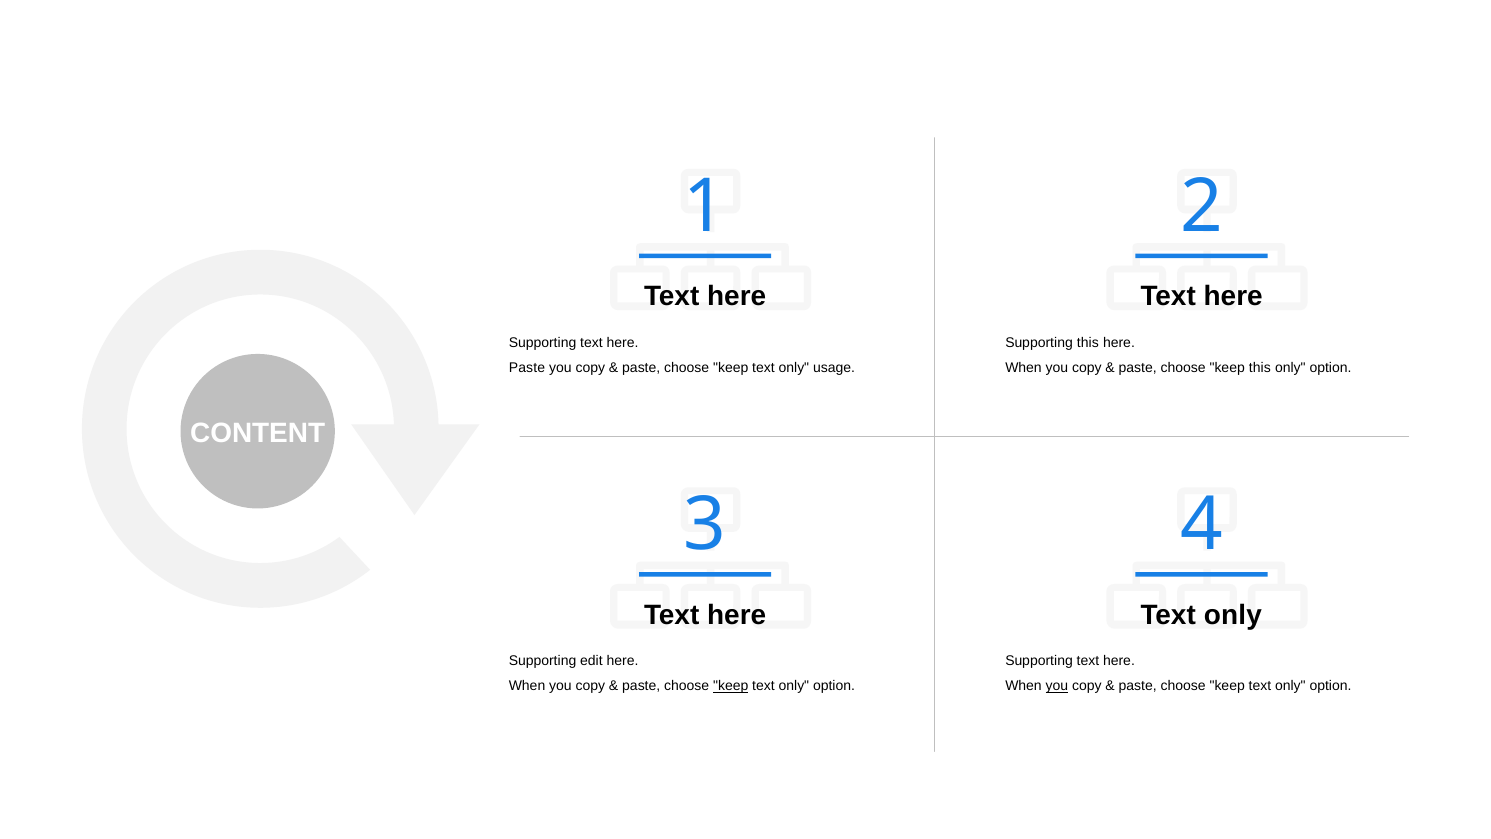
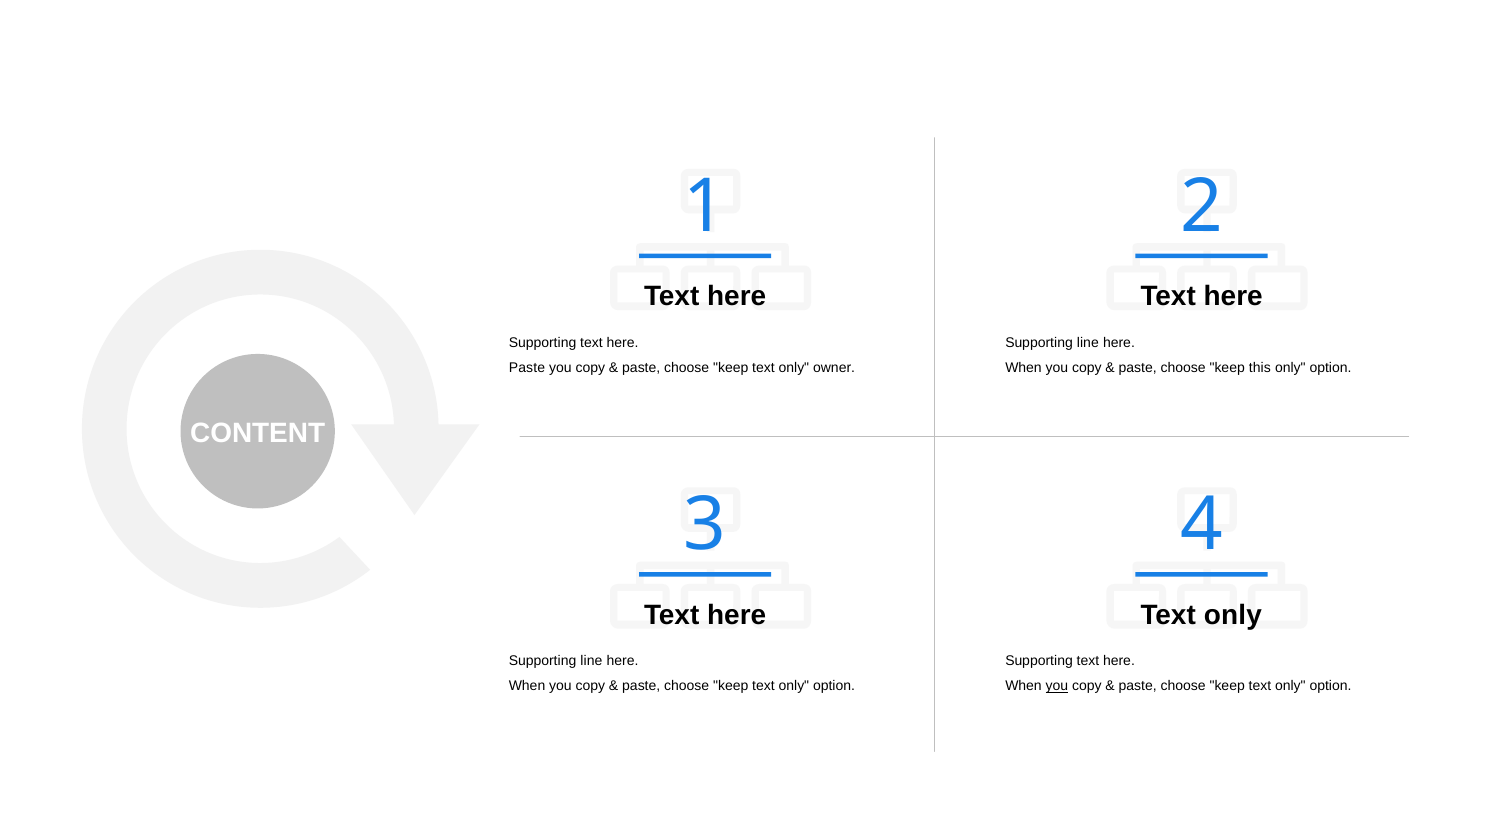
this at (1088, 342): this -> line
usage: usage -> owner
edit at (591, 661): edit -> line
keep at (731, 686) underline: present -> none
